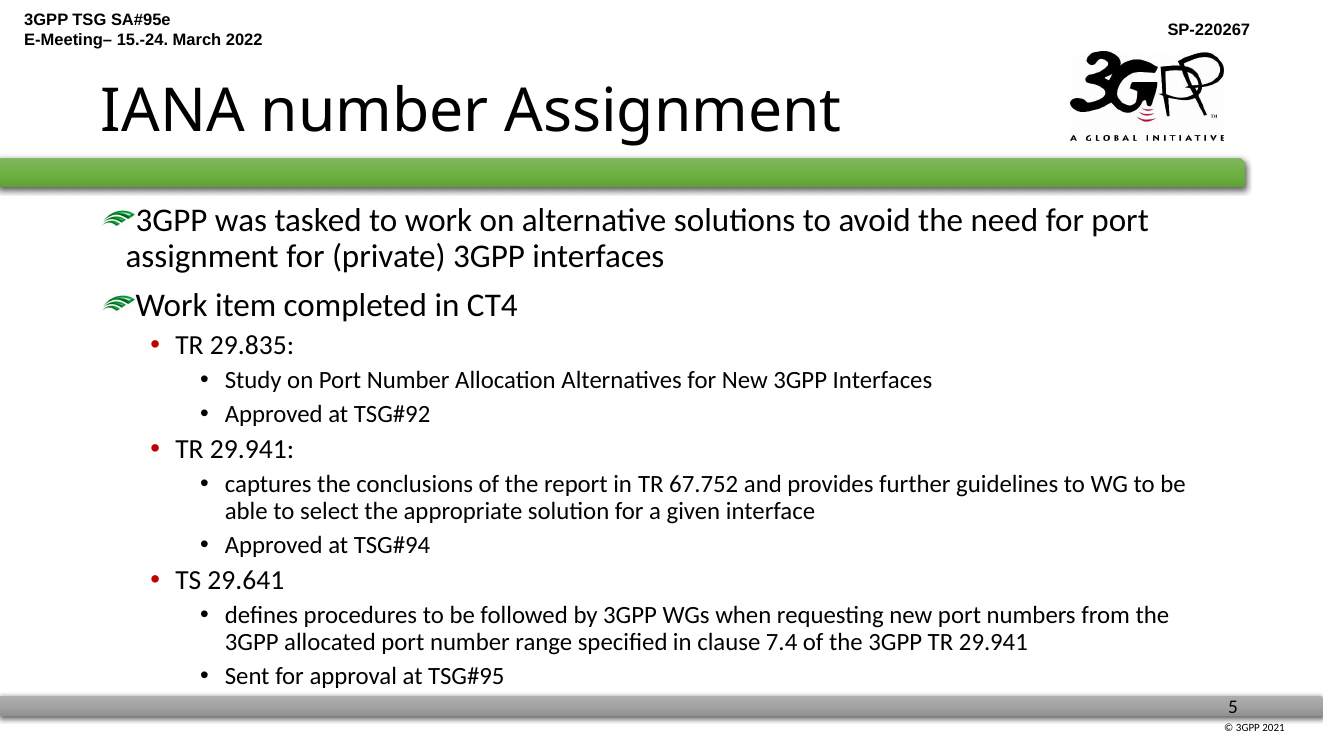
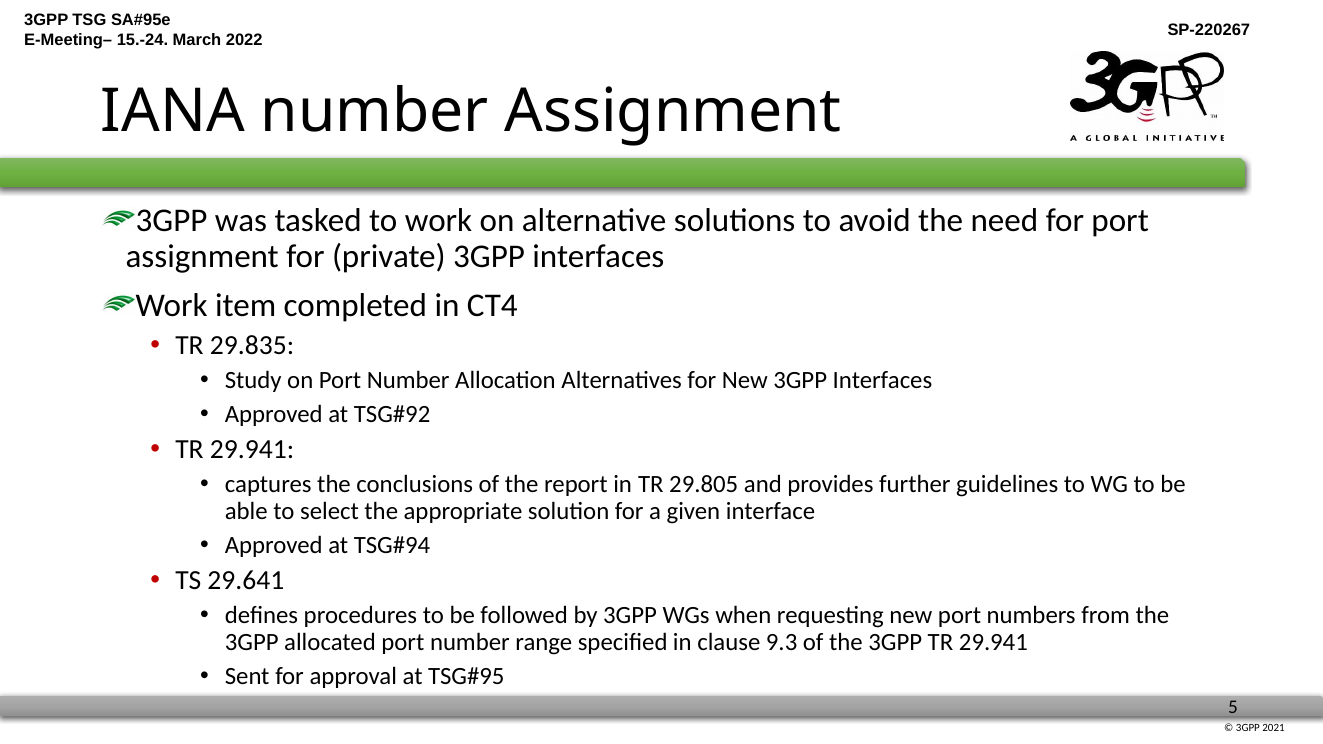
67.752: 67.752 -> 29.805
7.4: 7.4 -> 9.3
